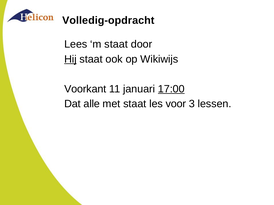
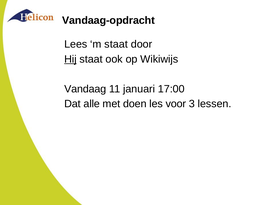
Volledig-opdracht: Volledig-opdracht -> Vandaag-opdracht
Voorkant: Voorkant -> Vandaag
17:00 underline: present -> none
met staat: staat -> doen
